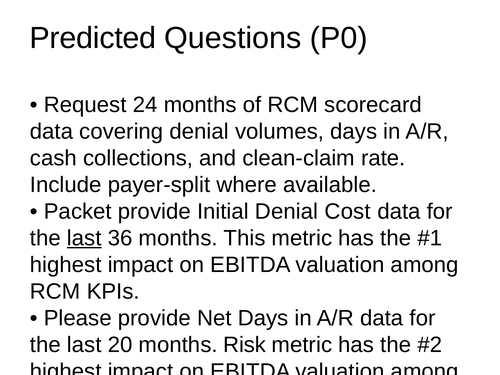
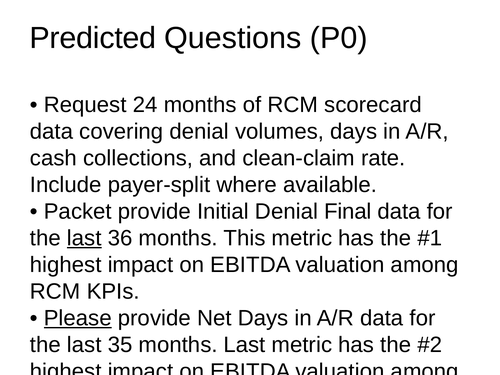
Denial Cost: Cost -> Final
Please at (78, 318) underline: none -> present
20: 20 -> 35
months Risk: Risk -> Last
